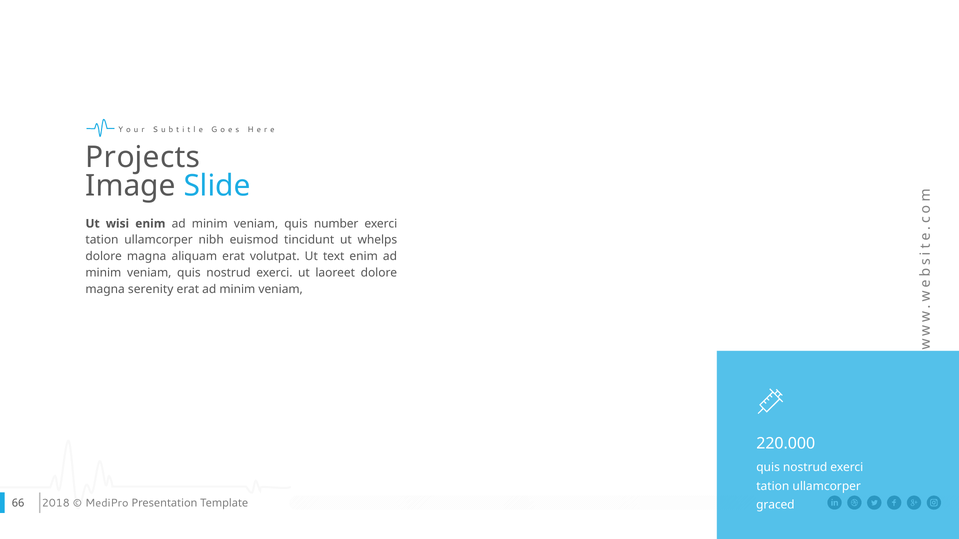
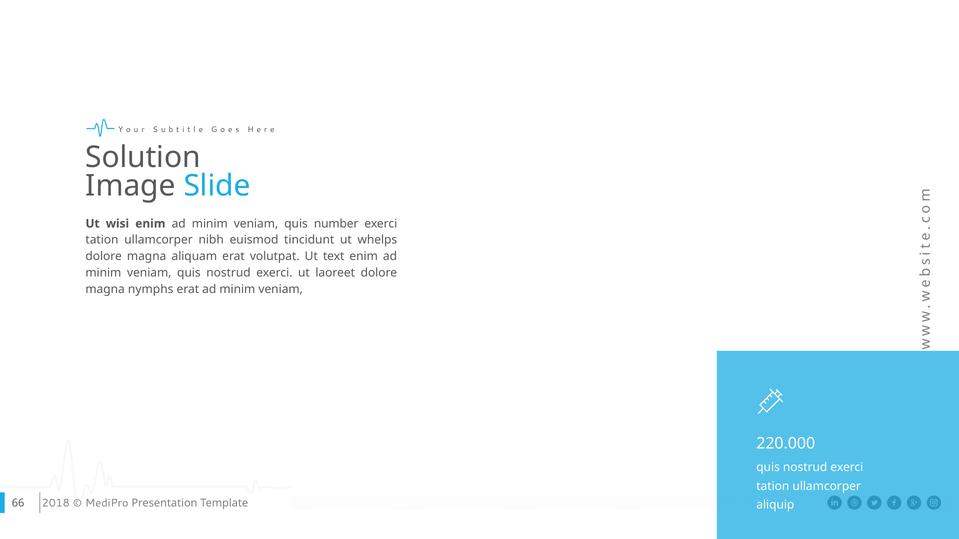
Projects: Projects -> Solution
serenity: serenity -> nymphs
graced: graced -> aliquip
